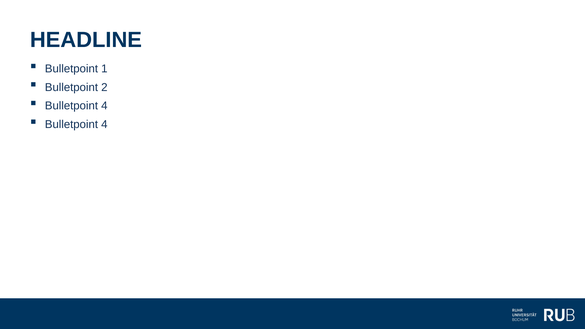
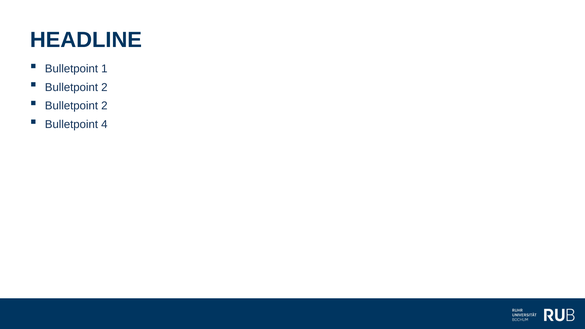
4 at (104, 106): 4 -> 2
